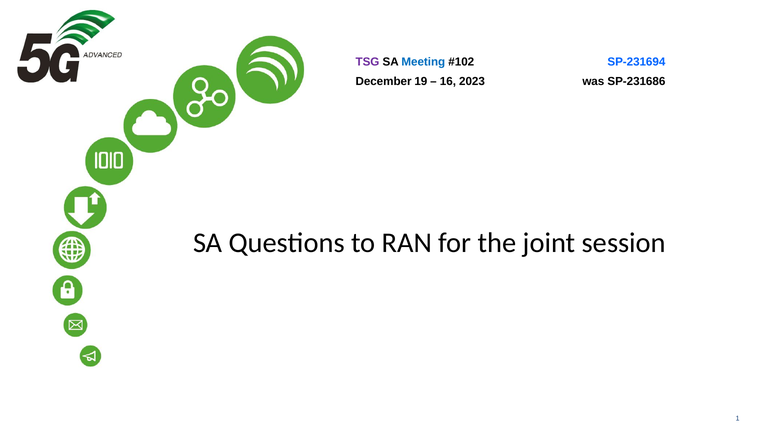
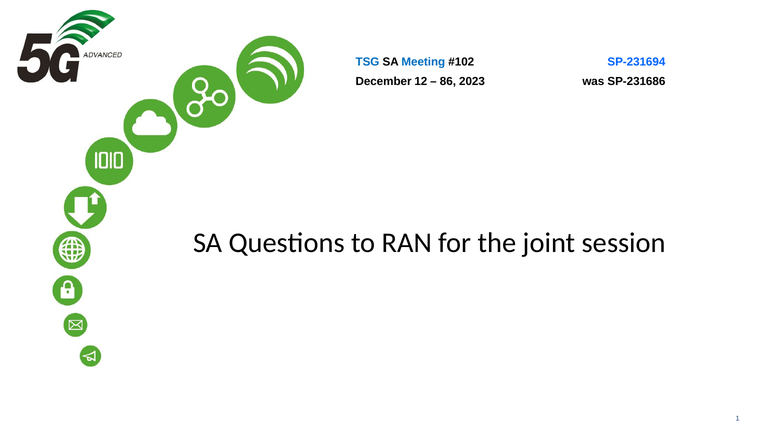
TSG colour: purple -> blue
19: 19 -> 12
16: 16 -> 86
